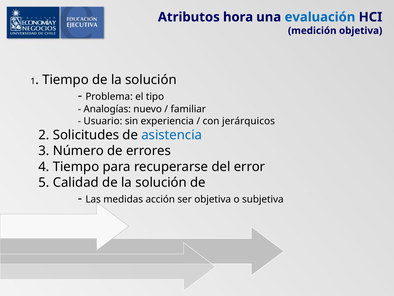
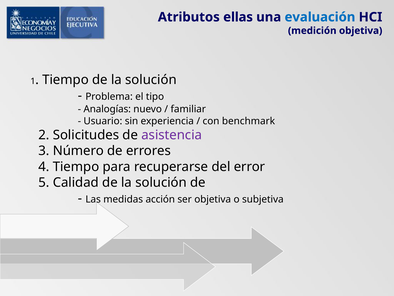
hora: hora -> ellas
jerárquicos: jerárquicos -> benchmark
asistencia colour: blue -> purple
